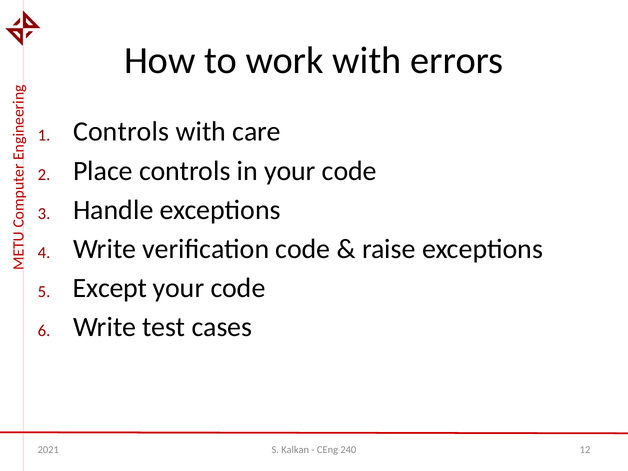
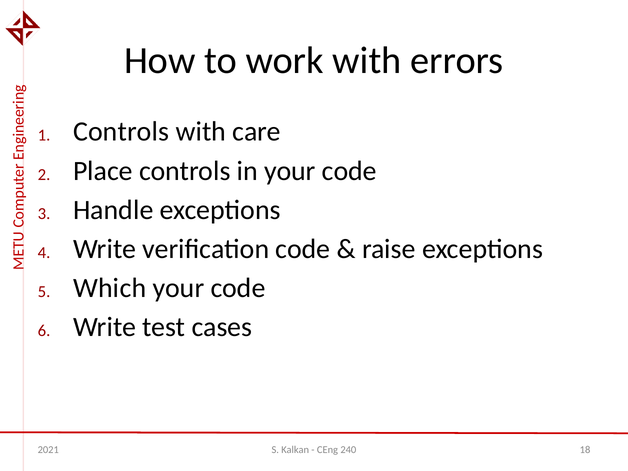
Except: Except -> Which
12: 12 -> 18
